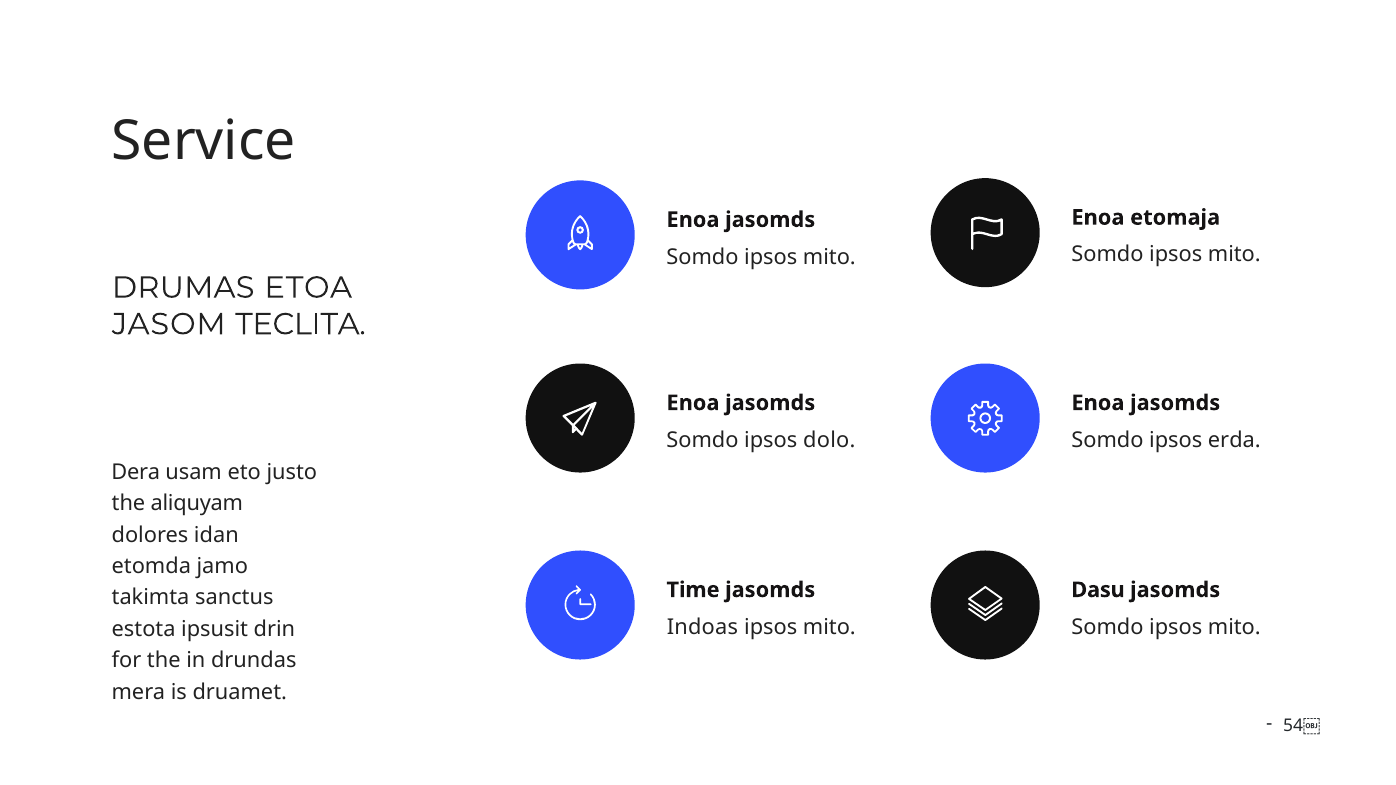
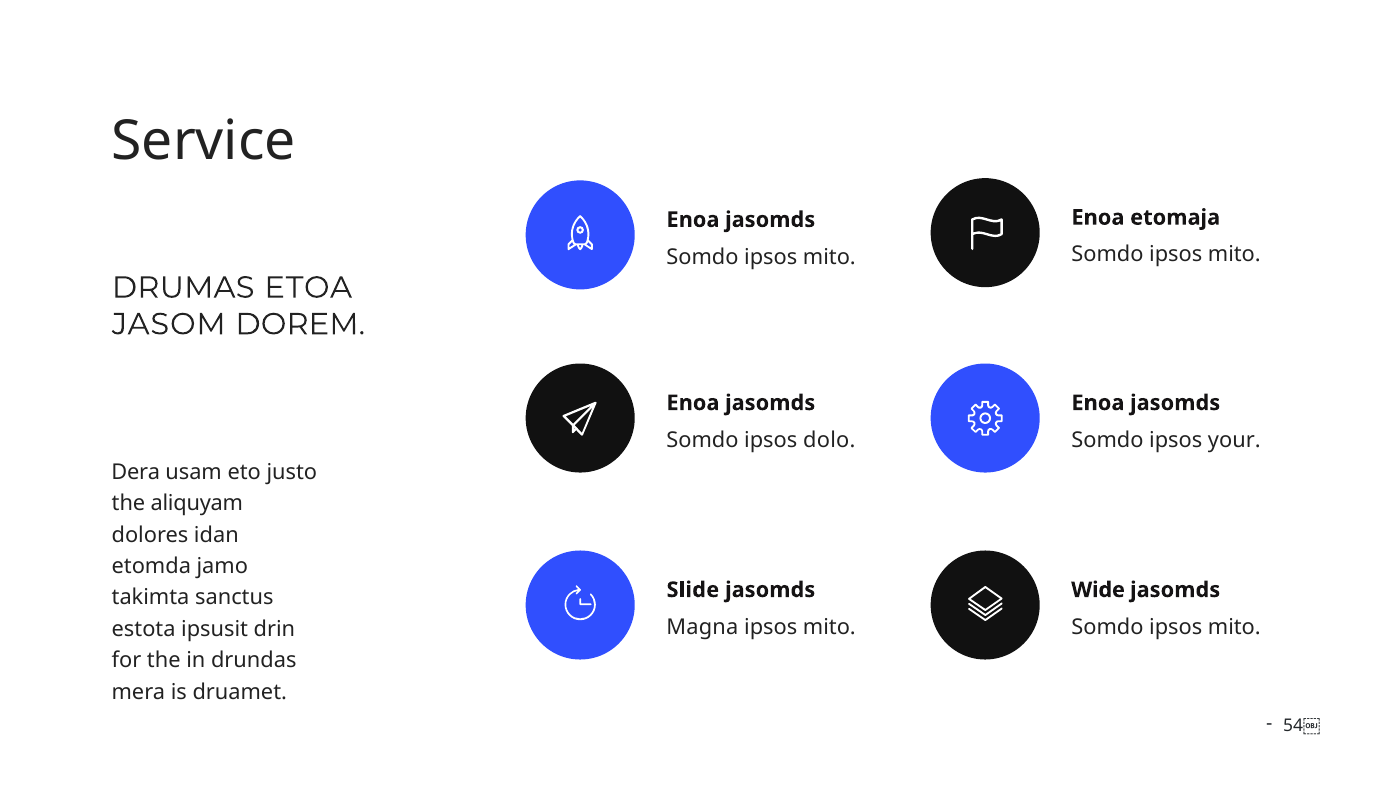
TECLITA: TECLITA -> DOREM
erda: erda -> your
Time: Time -> Slide
Dasu: Dasu -> Wide
Indoas: Indoas -> Magna
